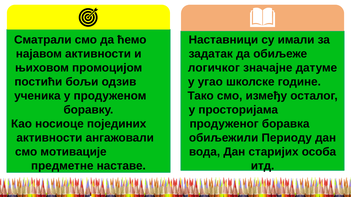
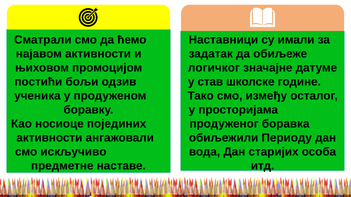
угао: угао -> став
мотивације: мотивације -> искључиво
